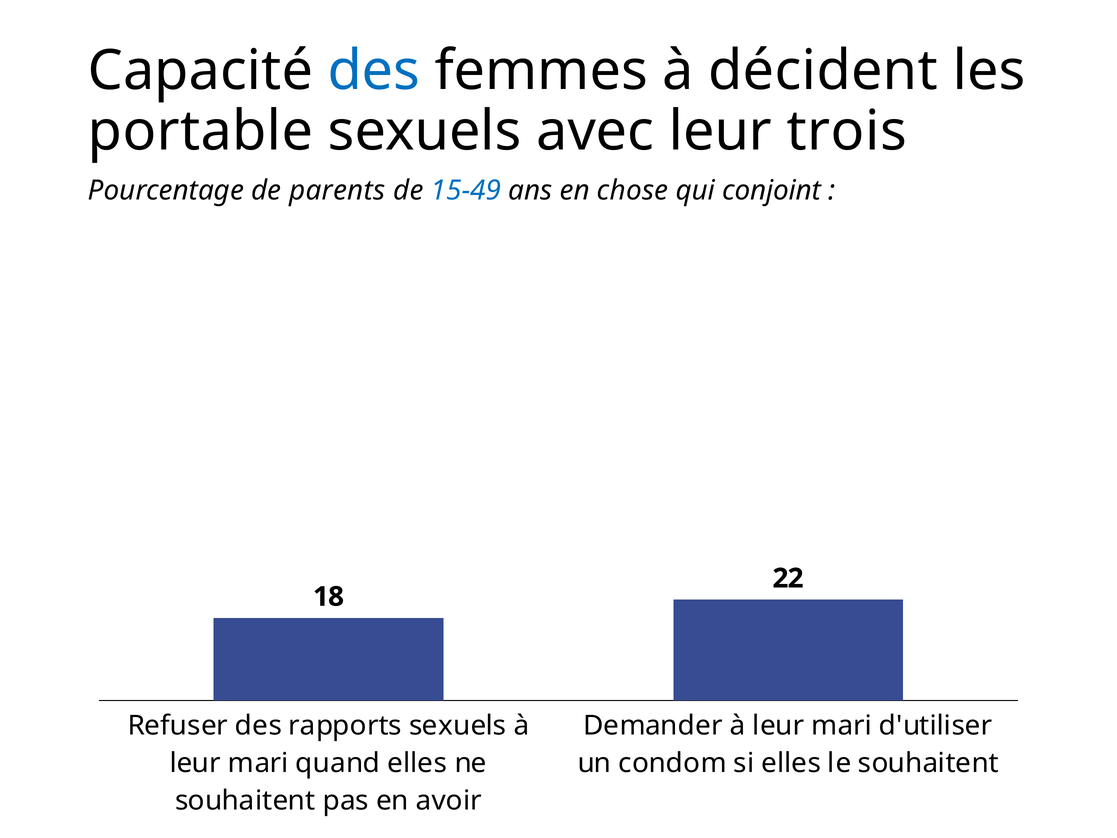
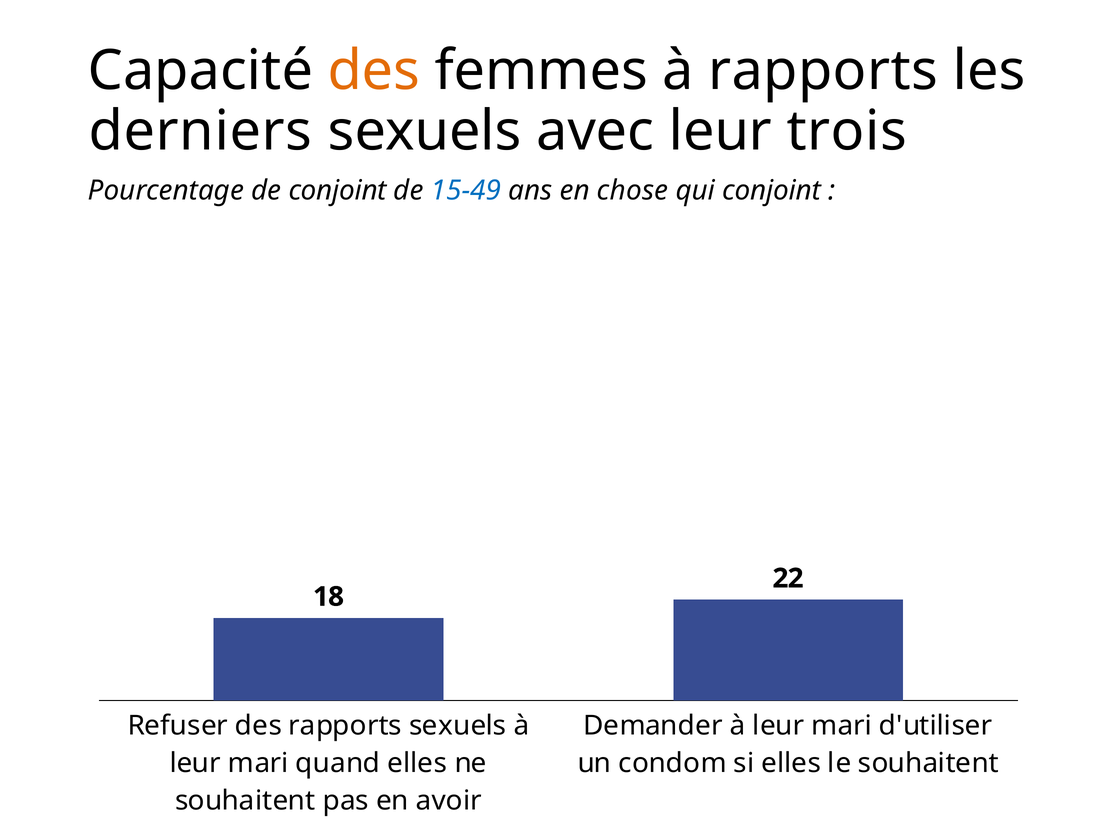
des at (374, 71) colour: blue -> orange
à décident: décident -> rapports
portable: portable -> derniers
de parents: parents -> conjoint
